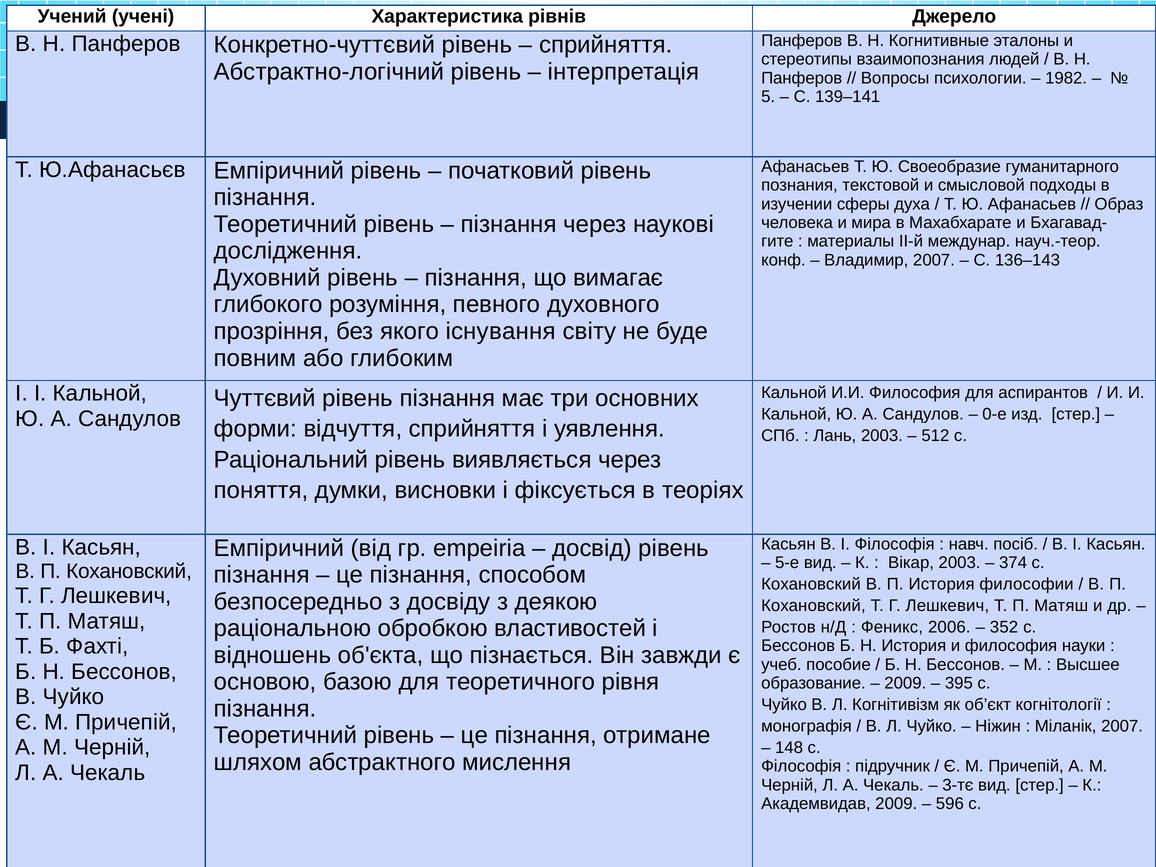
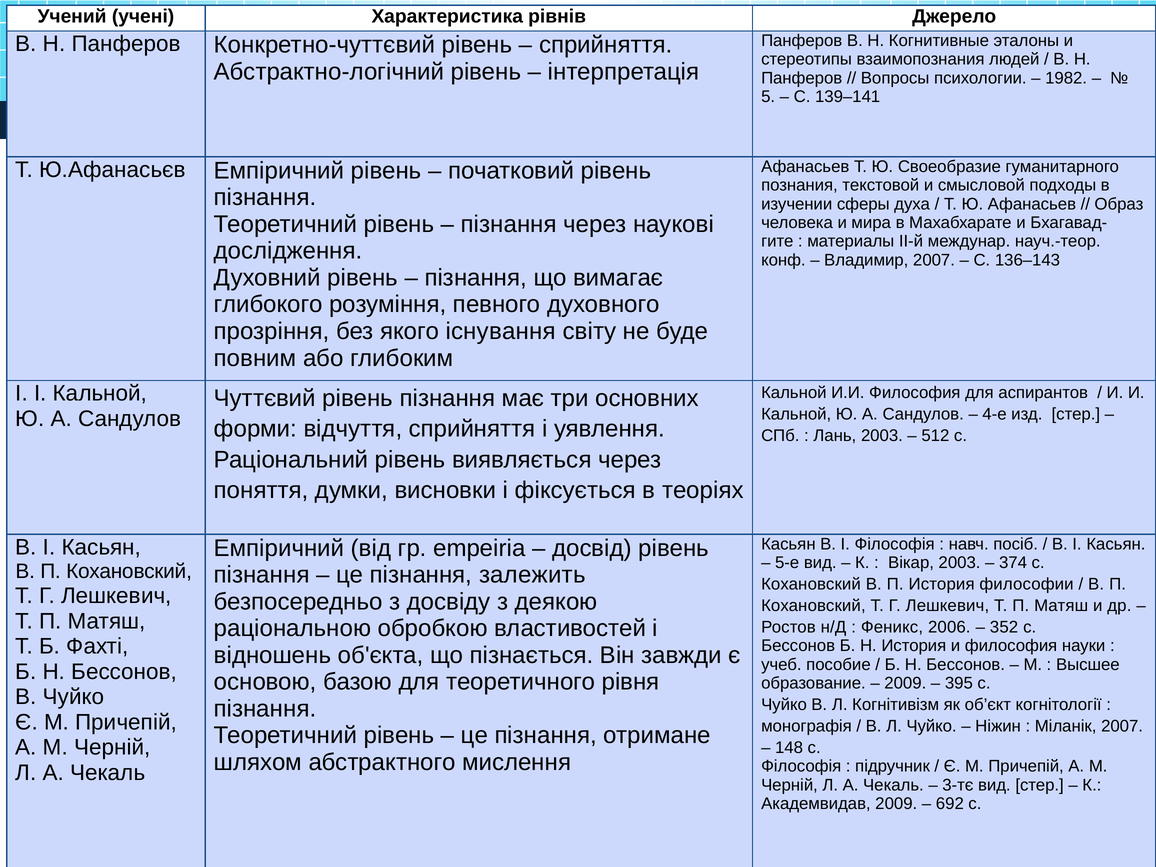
0-е: 0-е -> 4-е
способом: способом -> залежить
596: 596 -> 692
